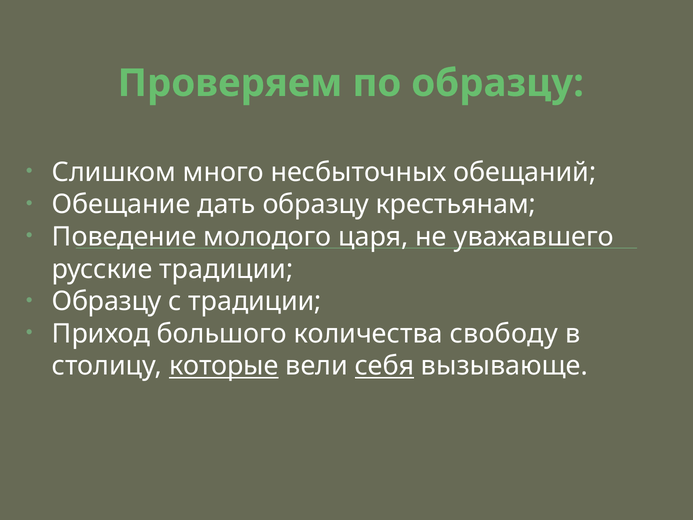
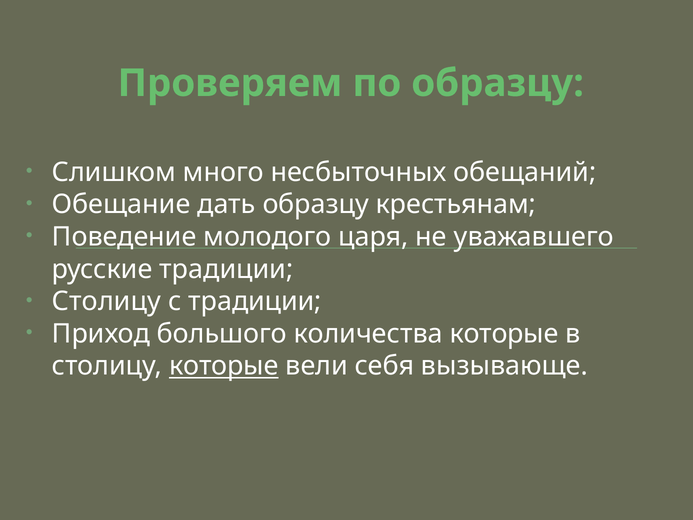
Образцу at (107, 301): Образцу -> Столицу
количества свободу: свободу -> которые
себя underline: present -> none
